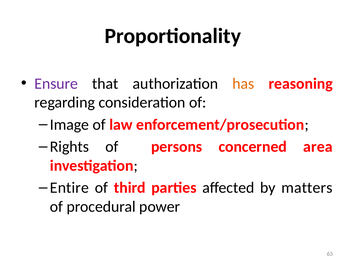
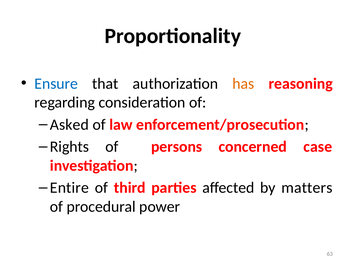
Ensure colour: purple -> blue
Image: Image -> Asked
area: area -> case
